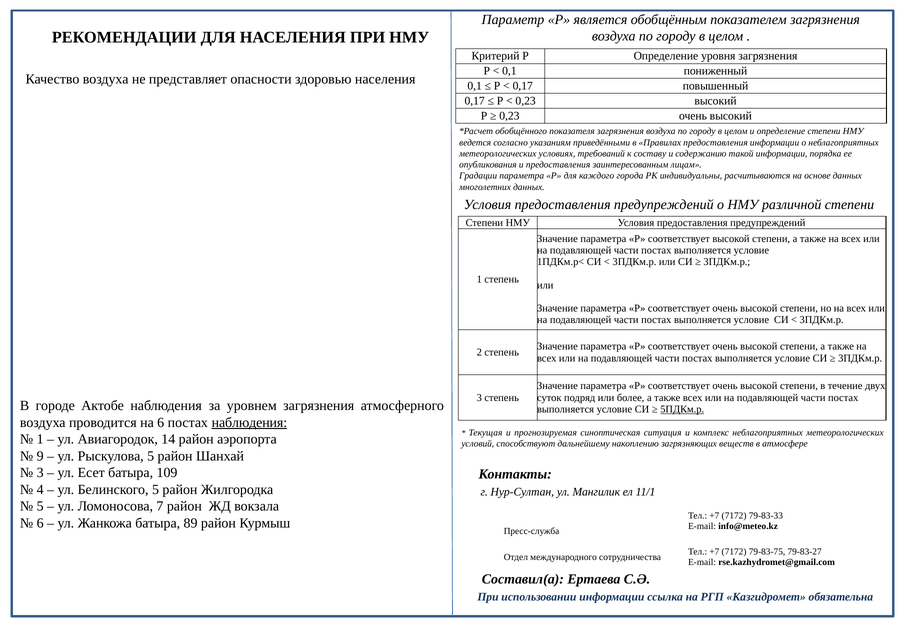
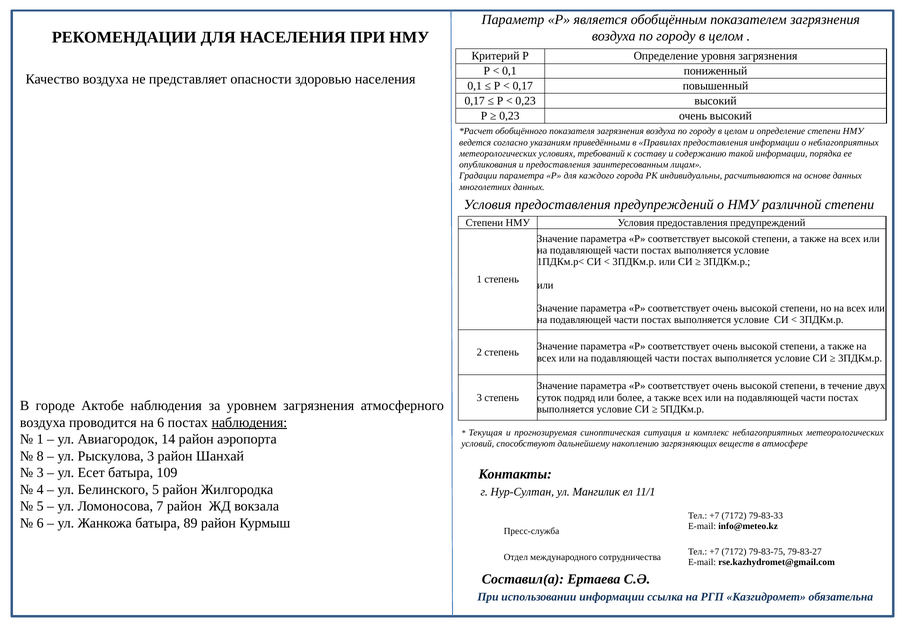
5ПДКм.р underline: present -> none
9: 9 -> 8
Рыскулова 5: 5 -> 3
